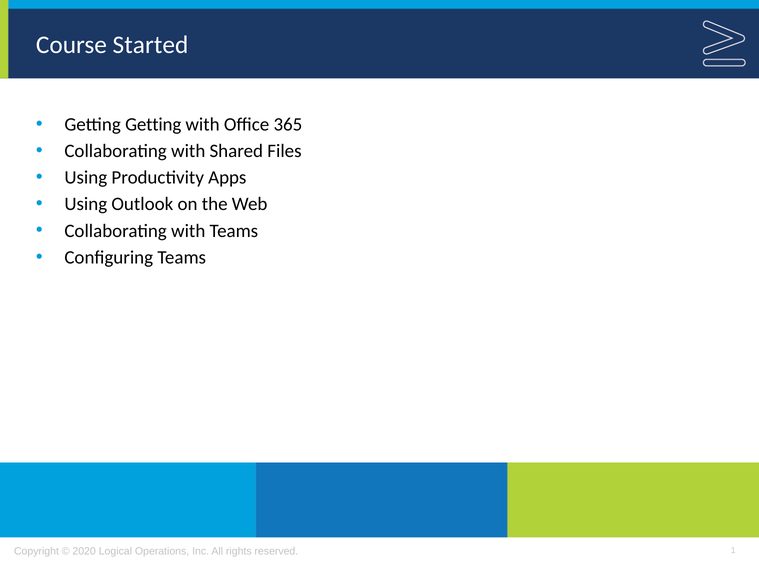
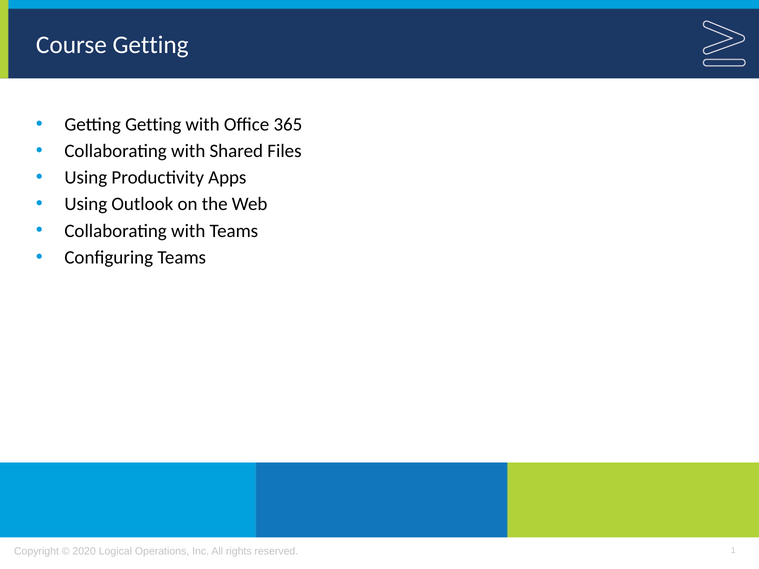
Course Started: Started -> Getting
